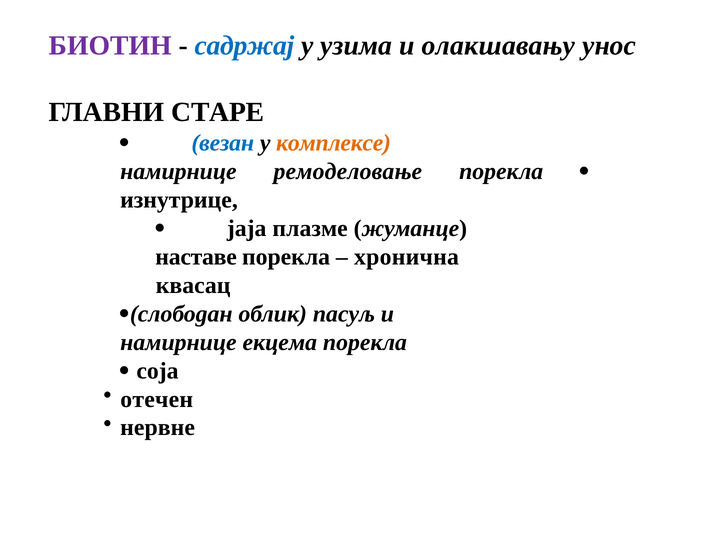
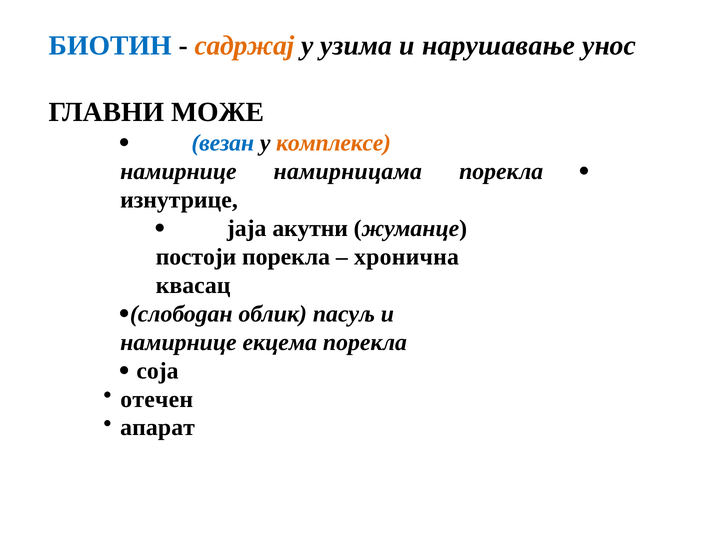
БИОТИН colour: purple -> blue
садржај colour: blue -> orange
олакшавању: олакшавању -> нарушавање
СТАРЕ: СТАРЕ -> МОЖЕ
ремоделовање: ремоделовање -> намирницама
плазме: плазме -> акутни
наставе: наставе -> постоји
нервне: нервне -> апарат
